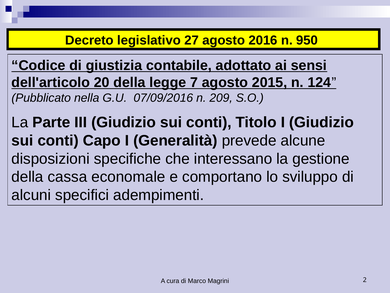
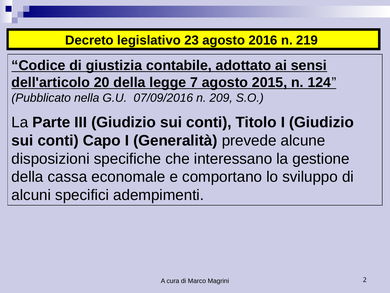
27: 27 -> 23
950: 950 -> 219
